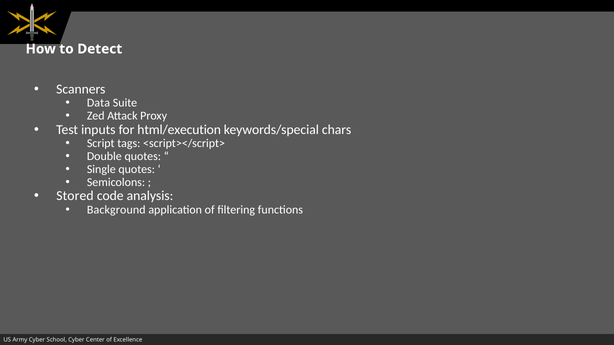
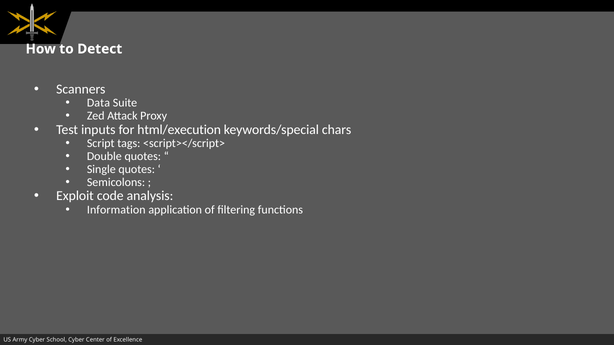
Stored: Stored -> Exploit
Background: Background -> Information
